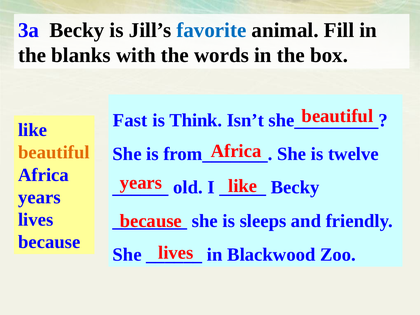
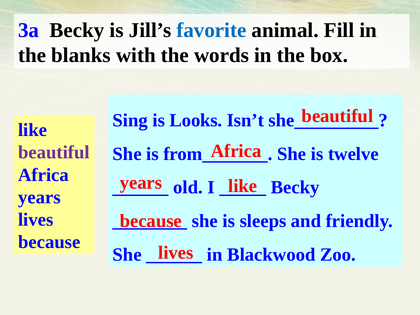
Fast: Fast -> Sing
Think: Think -> Looks
beautiful at (54, 152) colour: orange -> purple
